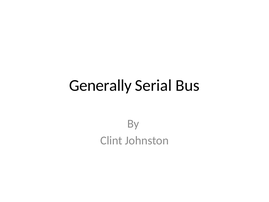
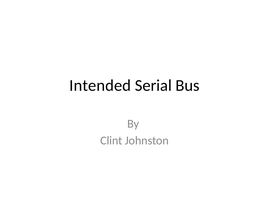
Generally: Generally -> Intended
